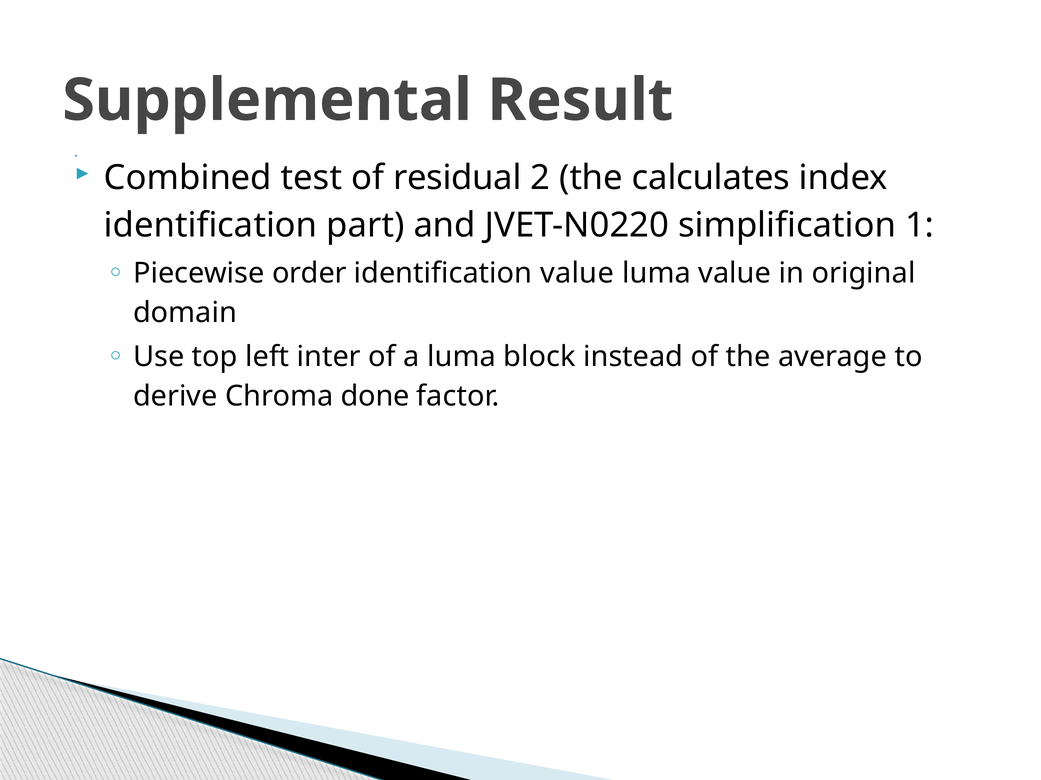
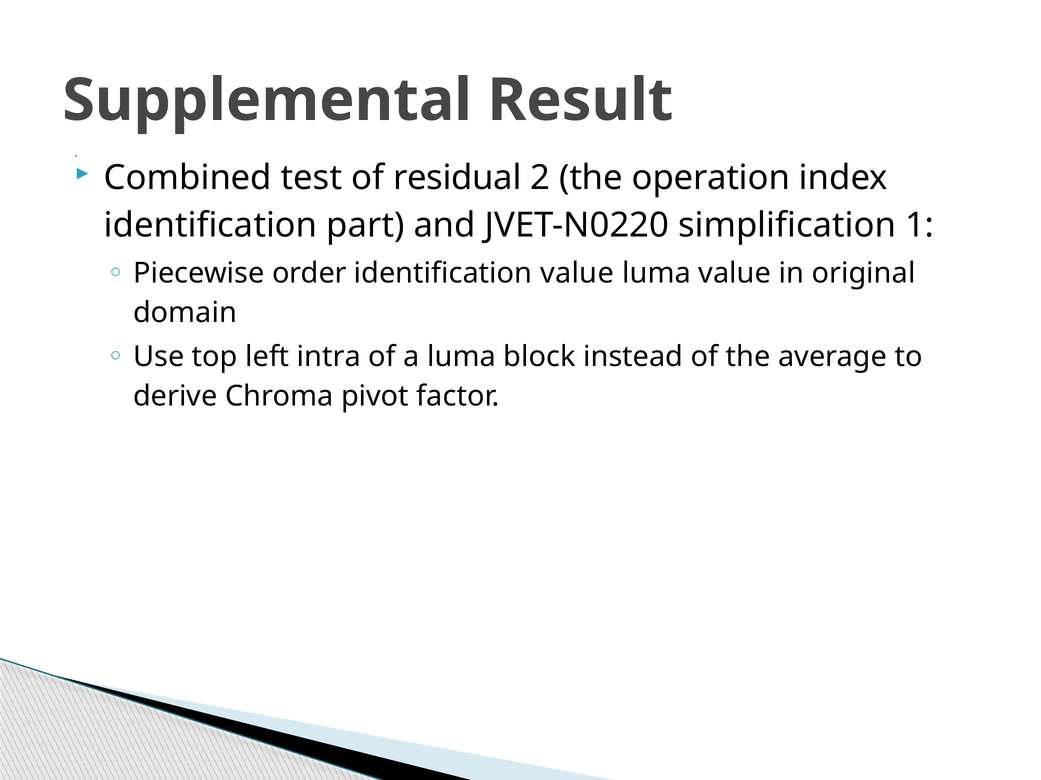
calculates: calculates -> operation
inter: inter -> intra
done: done -> pivot
